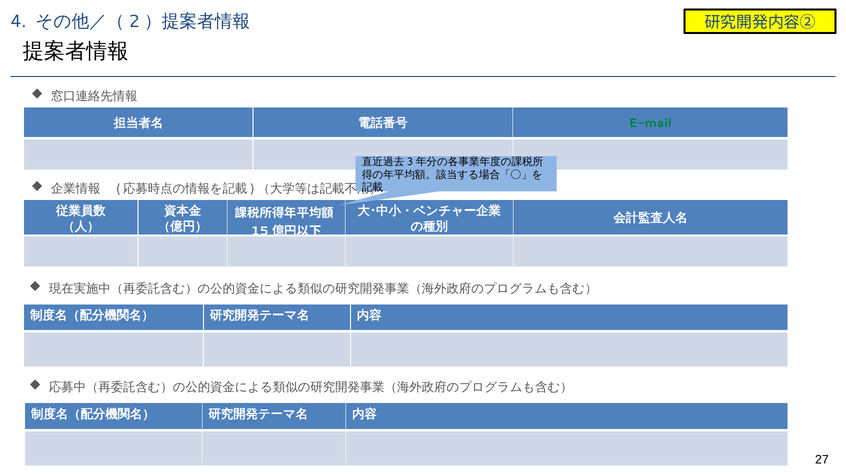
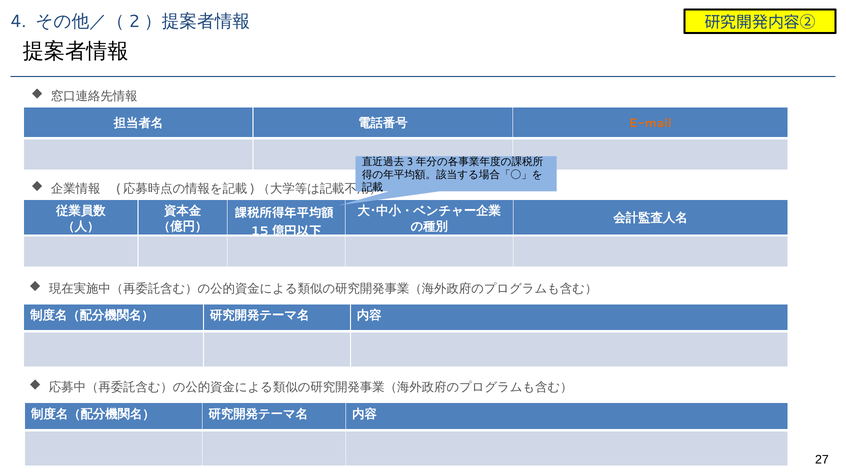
E-mail colour: green -> orange
